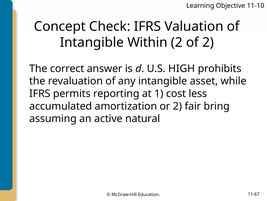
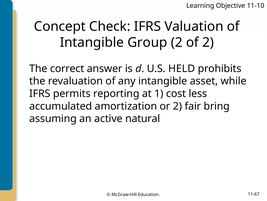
Within: Within -> Group
HIGH: HIGH -> HELD
